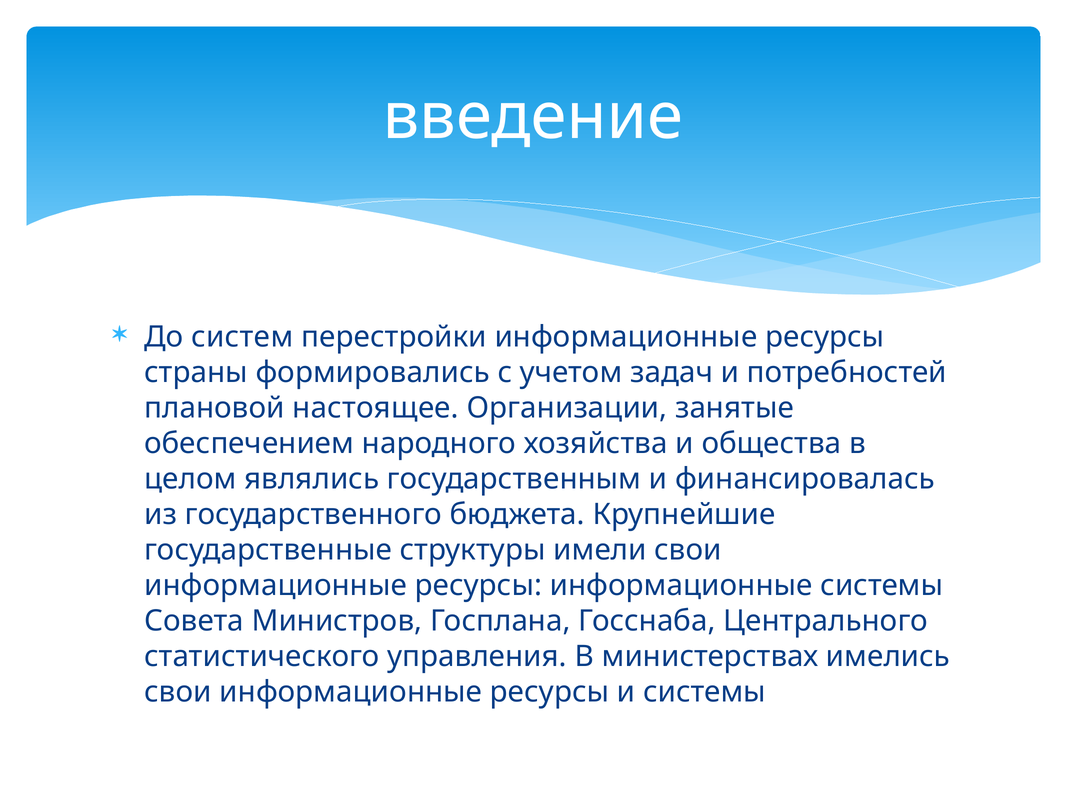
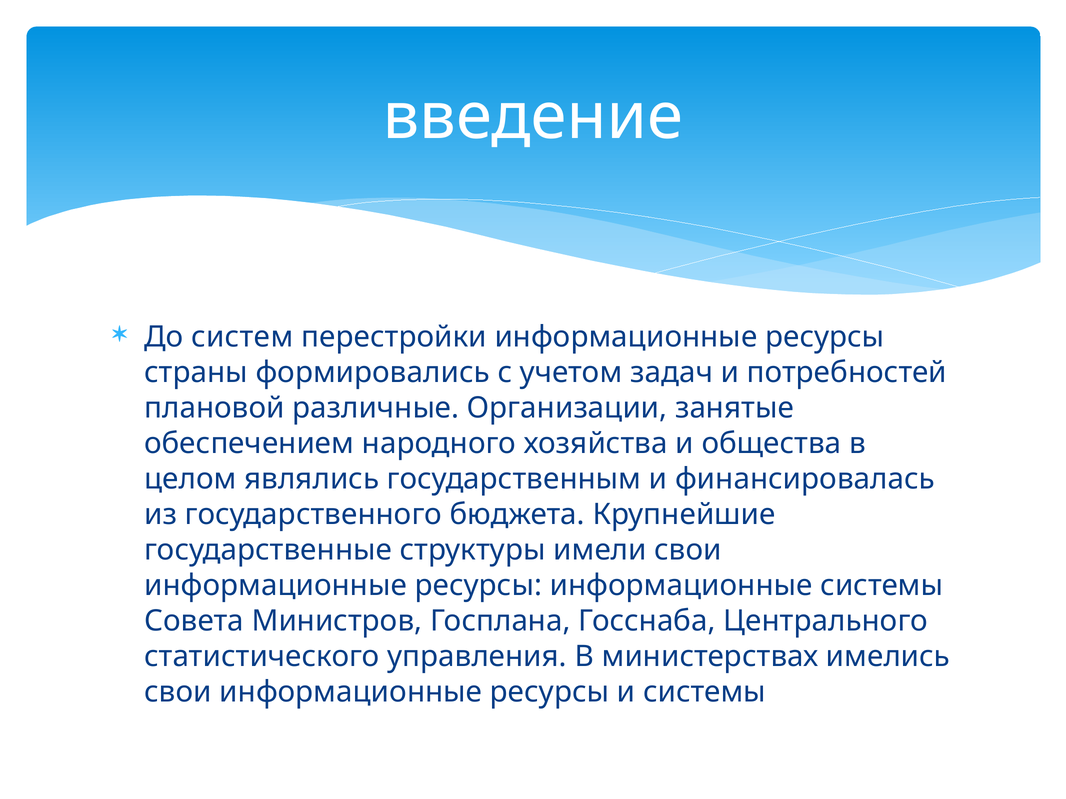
настоящее: настоящее -> различные
